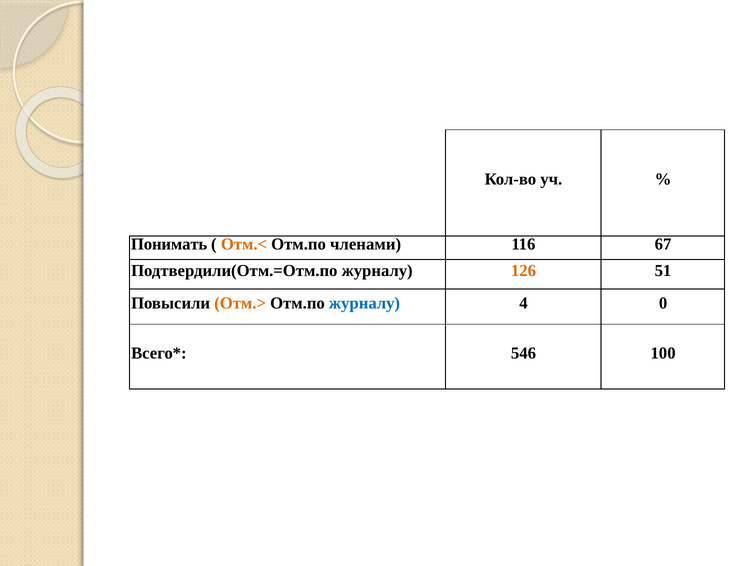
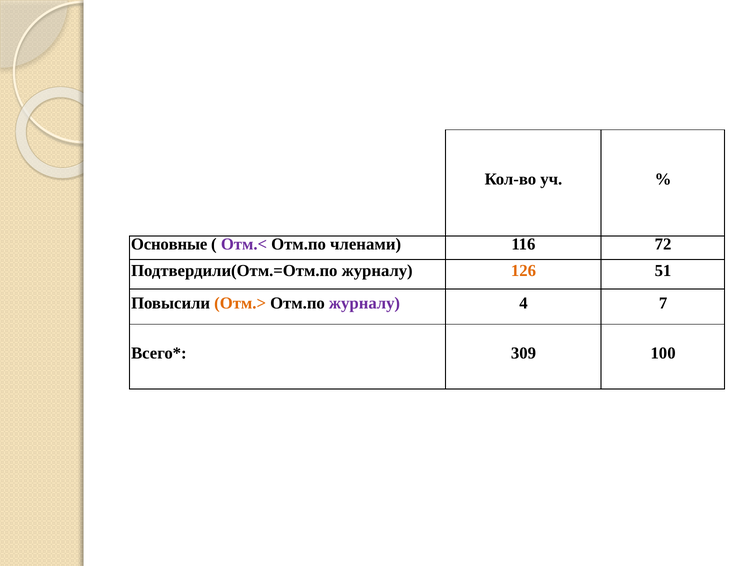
Понимать: Понимать -> Основные
Отм.< colour: orange -> purple
67: 67 -> 72
журналу at (365, 303) colour: blue -> purple
0: 0 -> 7
546: 546 -> 309
